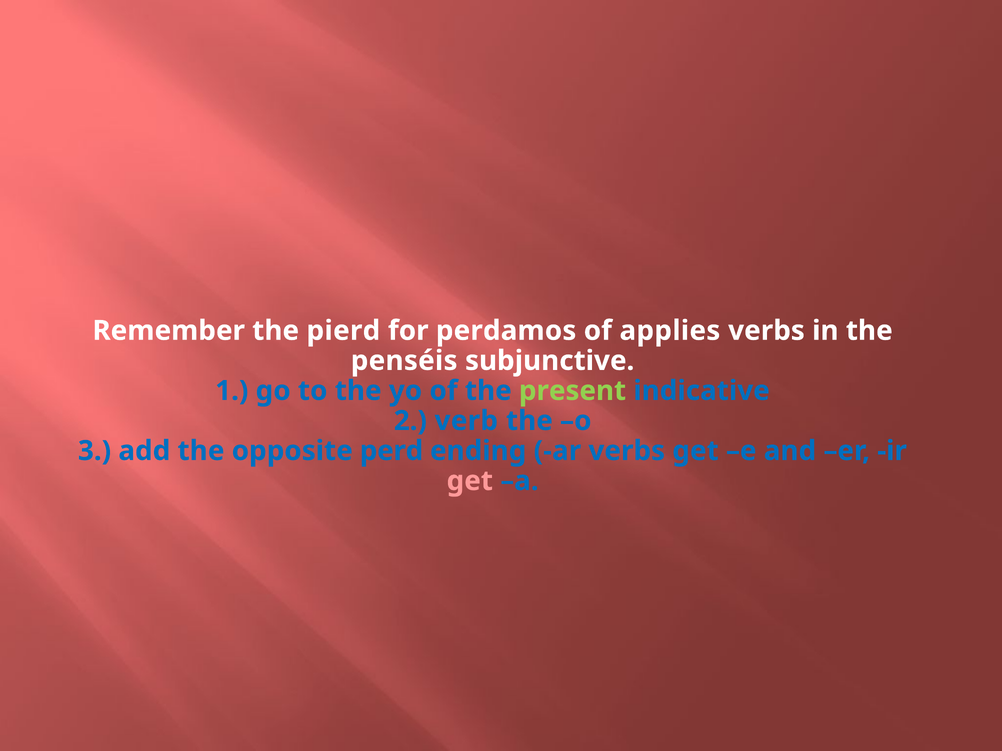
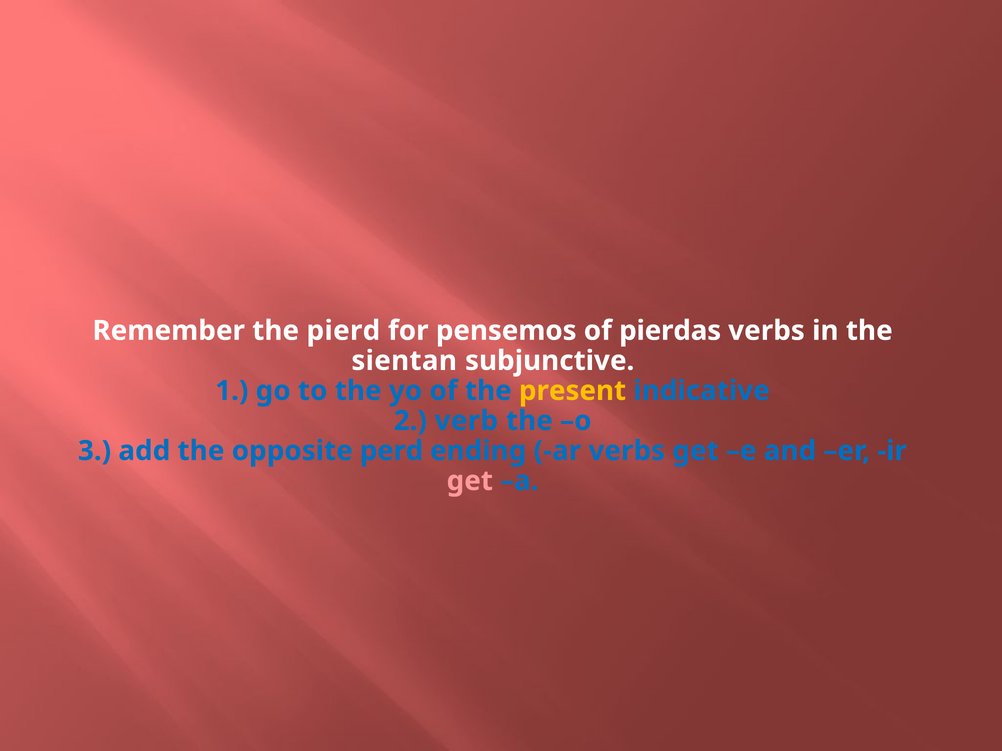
perdamos: perdamos -> pensemos
applies: applies -> pierdas
penséis: penséis -> sientan
present colour: light green -> yellow
